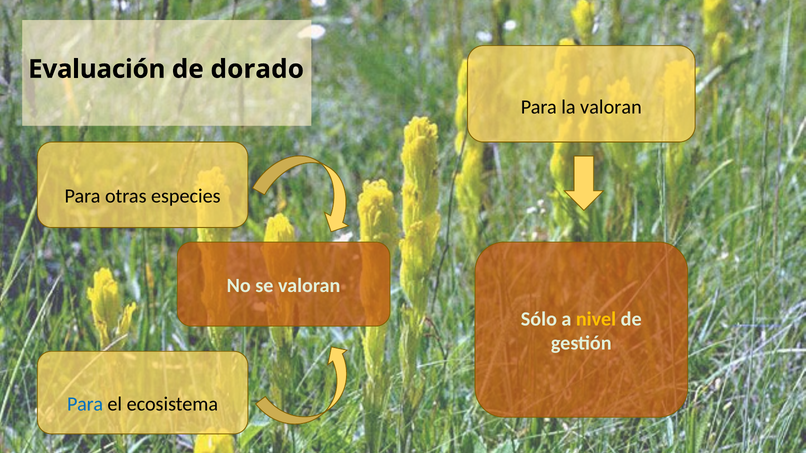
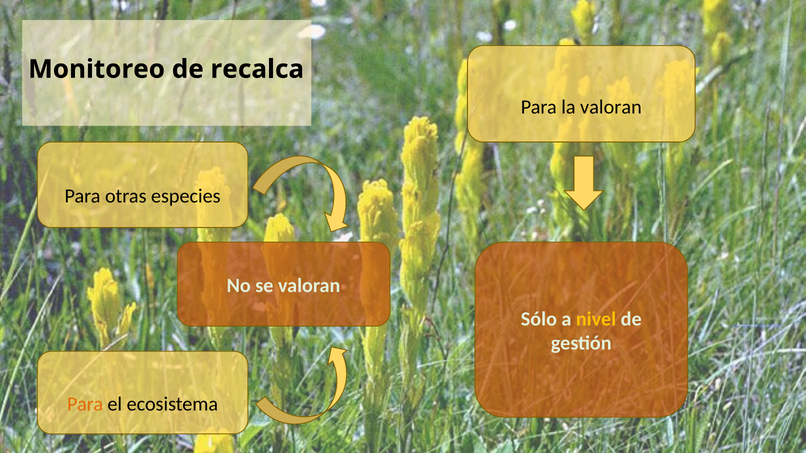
Evaluación: Evaluación -> Monitoreo
dorado: dorado -> recalca
Para at (85, 404) colour: blue -> orange
